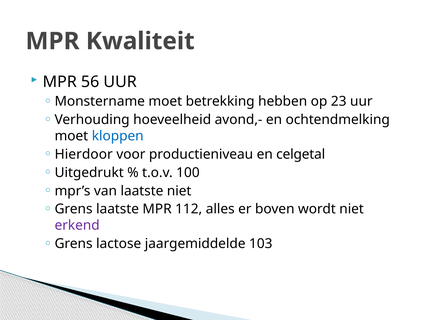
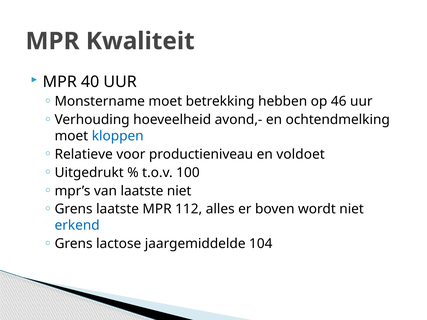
56: 56 -> 40
23: 23 -> 46
Hierdoor: Hierdoor -> Relatieve
celgetal: celgetal -> voldoet
erkend colour: purple -> blue
103: 103 -> 104
